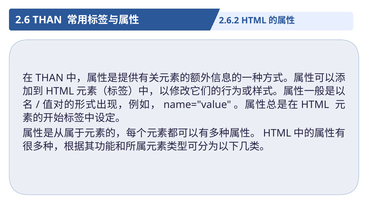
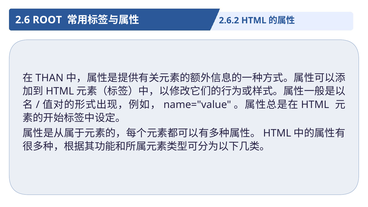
2.6 THAN: THAN -> ROOT
